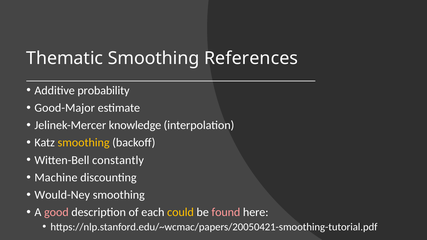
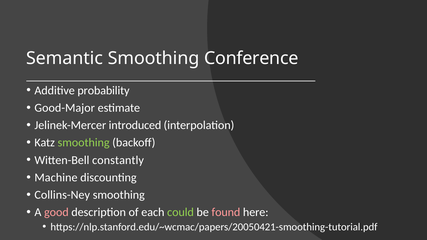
Thematic: Thematic -> Semantic
References: References -> Conference
knowledge: knowledge -> introduced
smoothing at (84, 143) colour: yellow -> light green
Would-Ney: Would-Ney -> Collins-Ney
could colour: yellow -> light green
